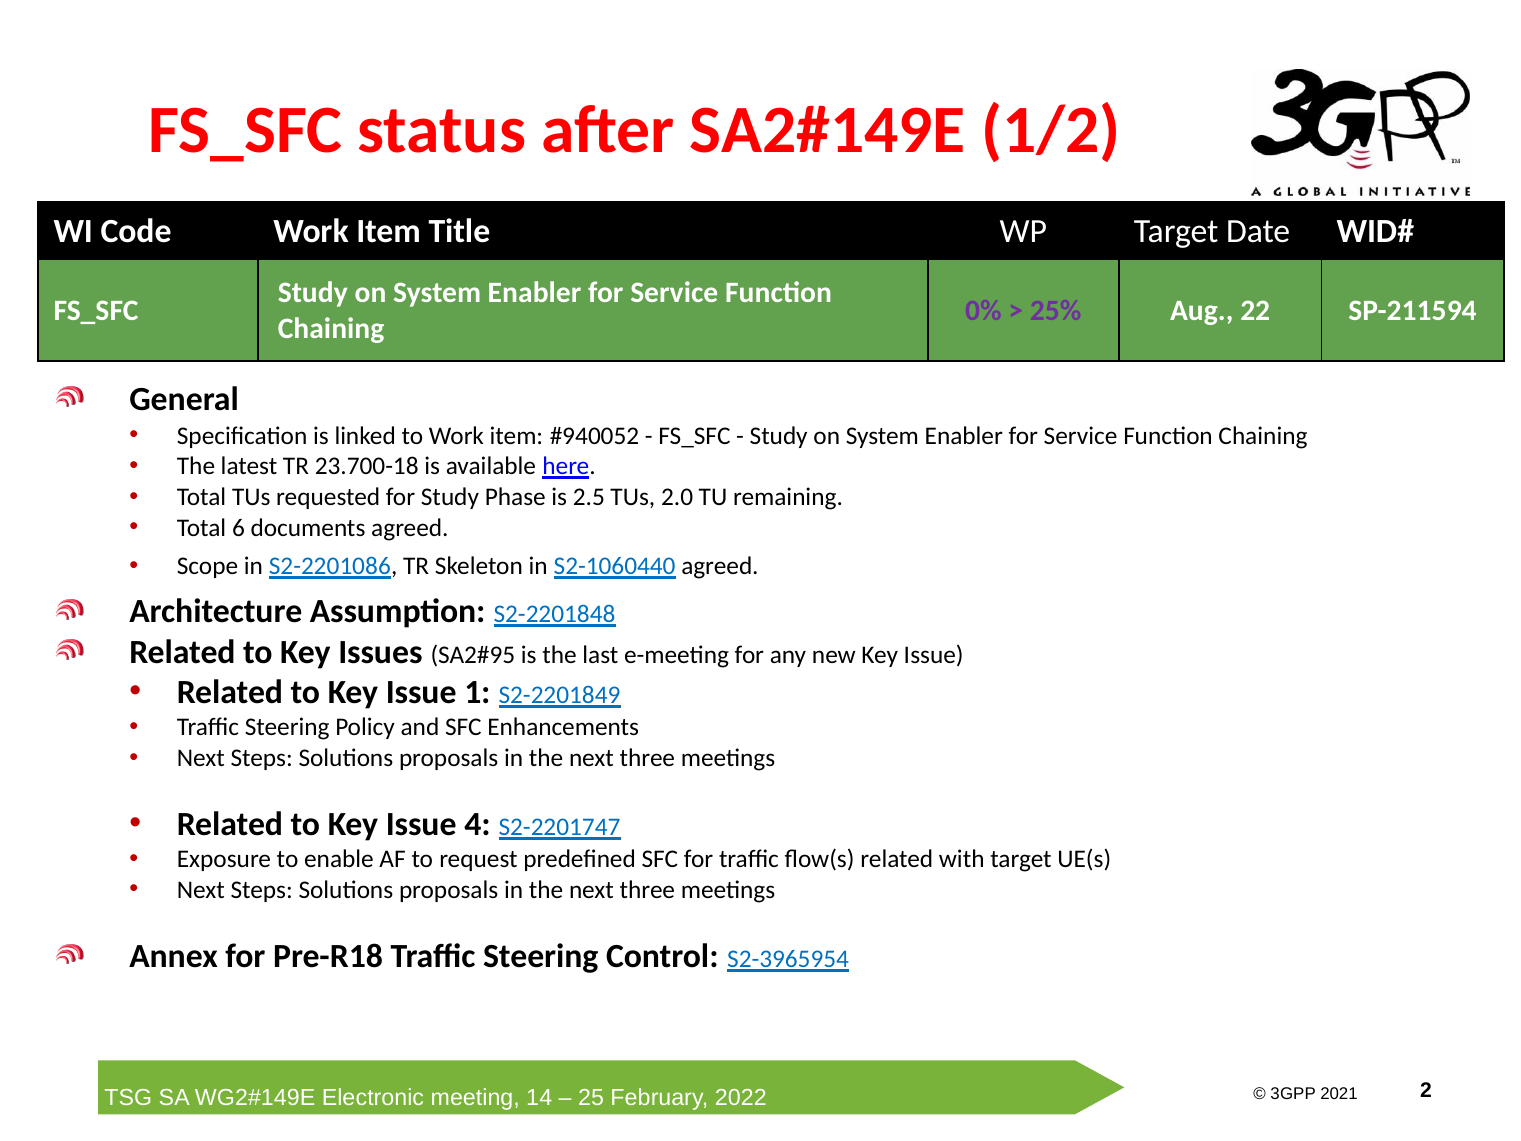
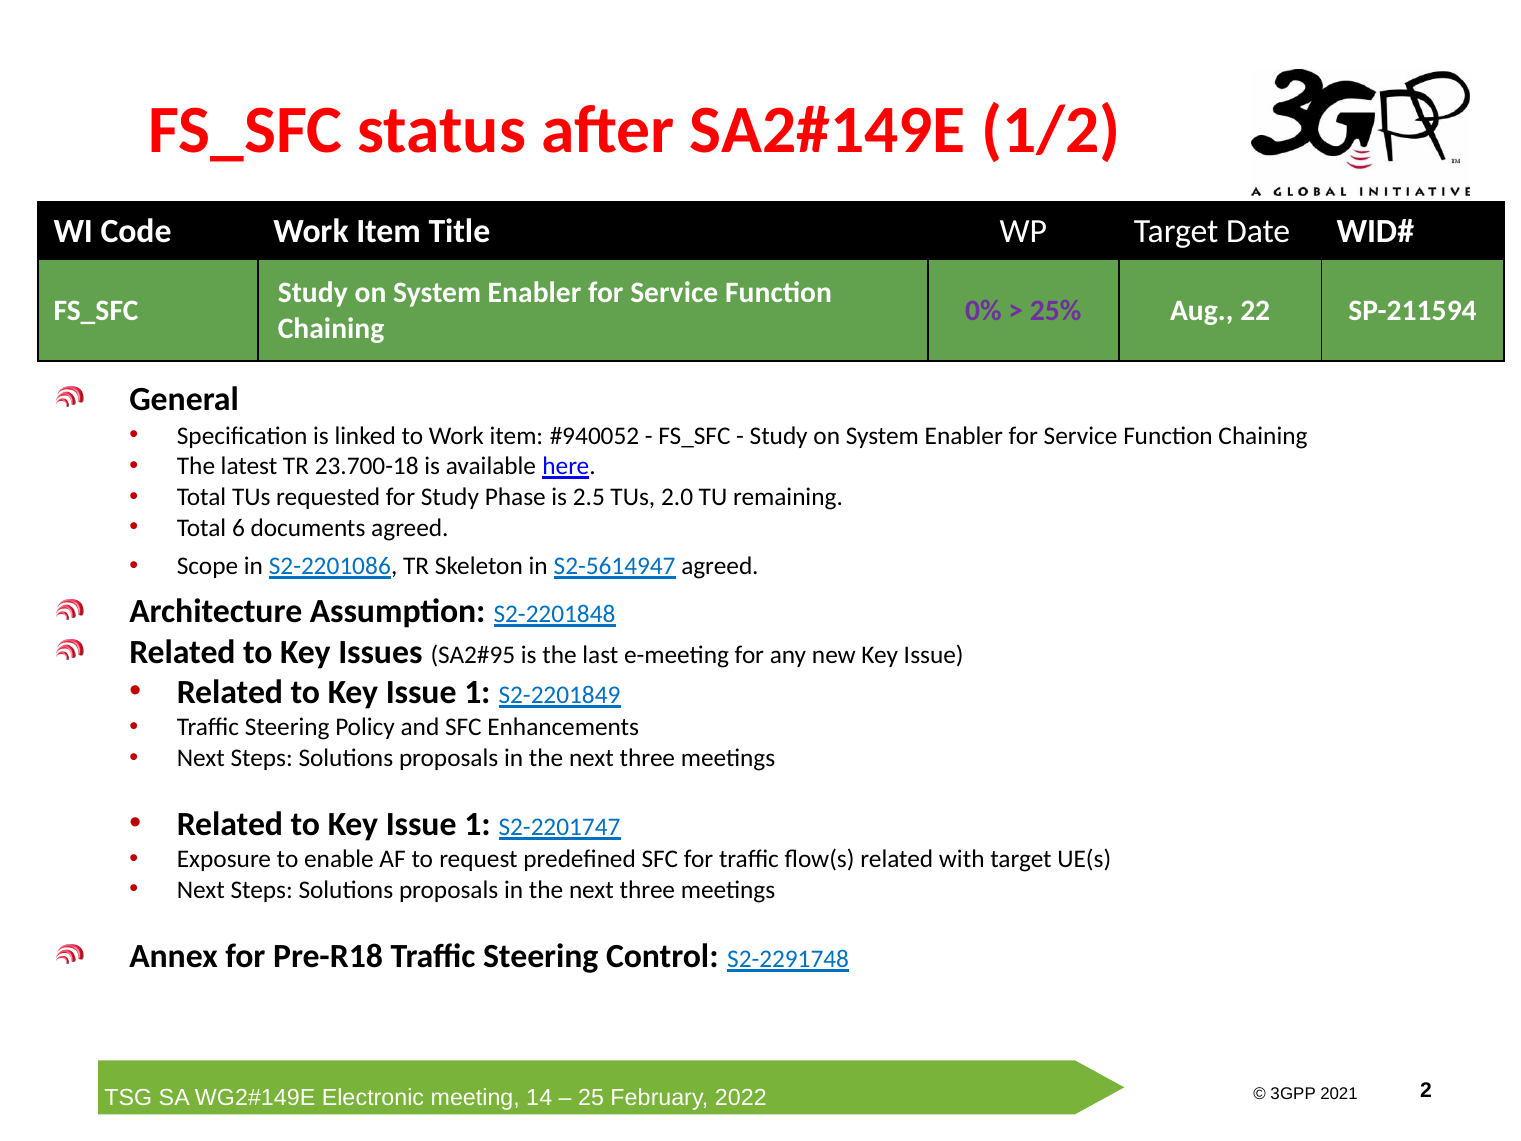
S2-1060440: S2-1060440 -> S2-5614947
4 at (477, 824): 4 -> 1
S2-3965954: S2-3965954 -> S2-2291748
